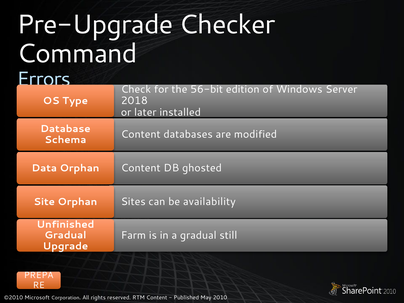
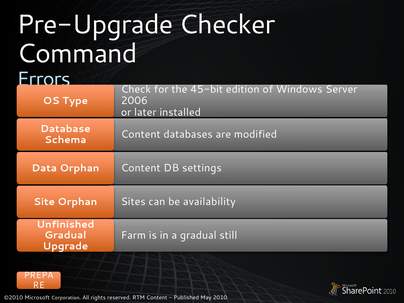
56-bit: 56-bit -> 45-bit
2018: 2018 -> 2006
ghosted: ghosted -> settings
